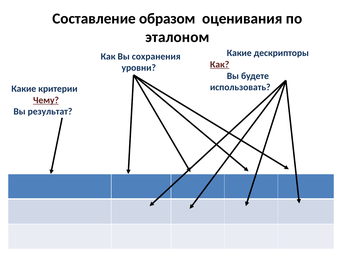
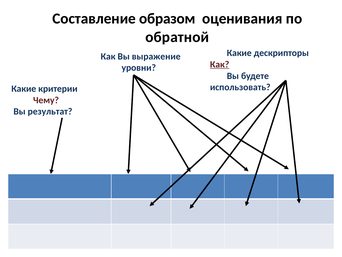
эталоном: эталоном -> обратной
сохранения: сохранения -> выражение
Чему underline: present -> none
